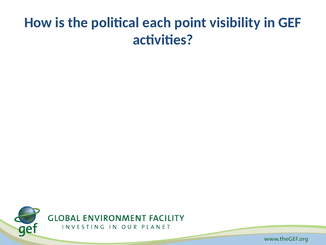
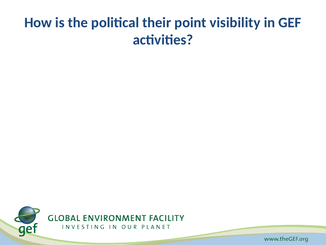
each: each -> their
